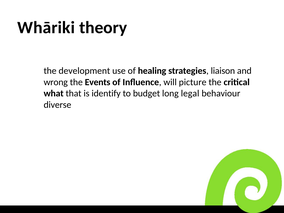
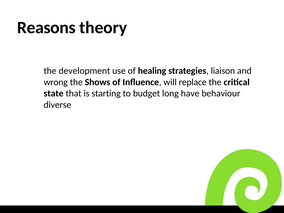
Whāriki: Whāriki -> Reasons
Events: Events -> Shows
picture: picture -> replace
what: what -> state
identify: identify -> starting
legal: legal -> have
